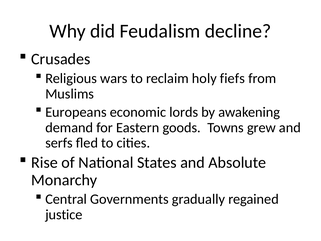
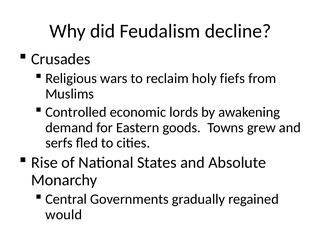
Europeans: Europeans -> Controlled
justice: justice -> would
